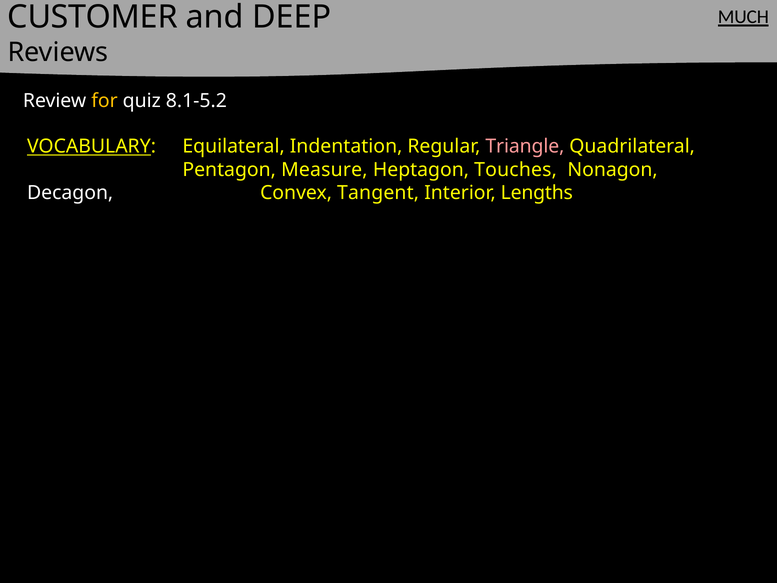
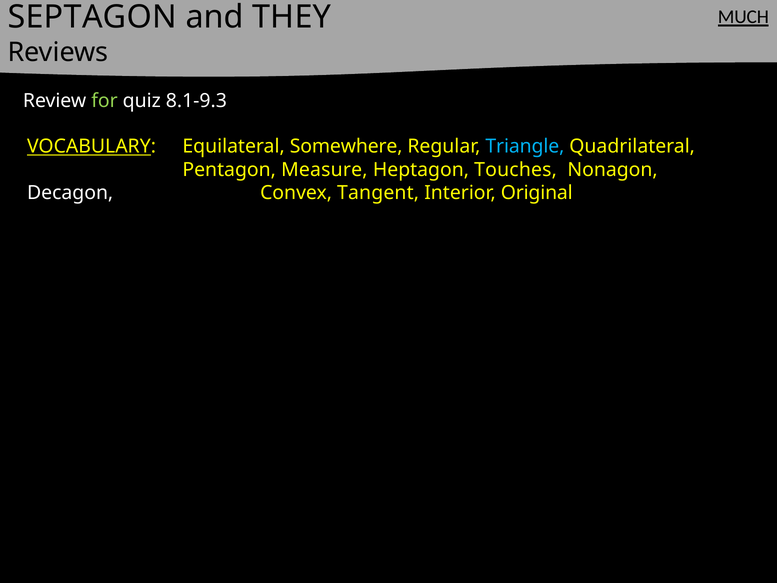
CUSTOMER: CUSTOMER -> SEPTAGON
DEEP: DEEP -> THEY
for colour: yellow -> light green
8.1-5.2: 8.1-5.2 -> 8.1-9.3
Indentation: Indentation -> Somewhere
Triangle colour: pink -> light blue
Lengths: Lengths -> Original
